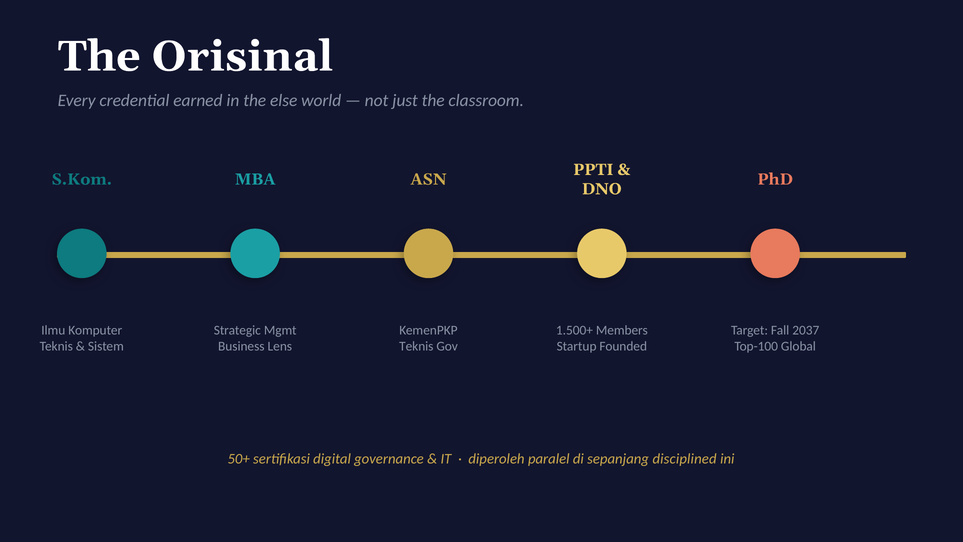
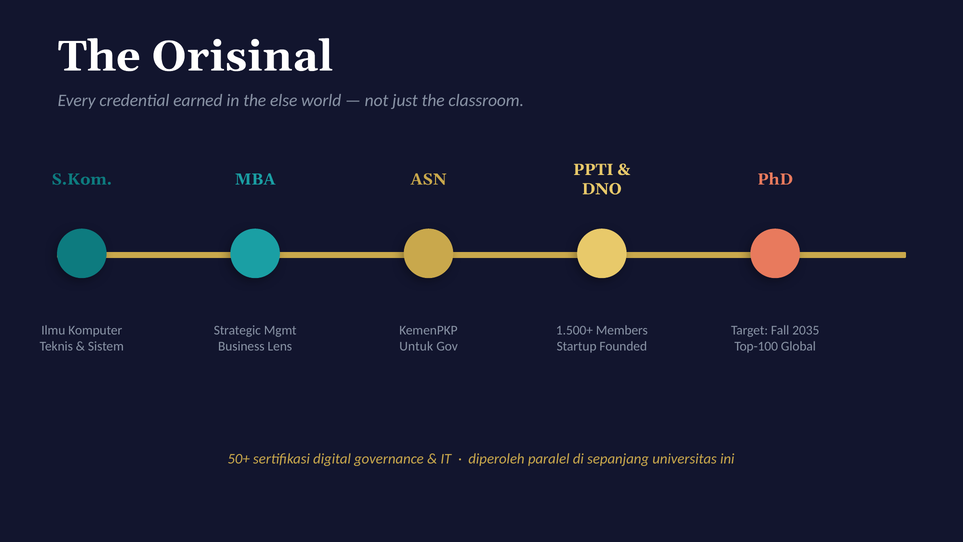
2037: 2037 -> 2035
Teknis at (416, 346): Teknis -> Untuk
disciplined: disciplined -> universitas
